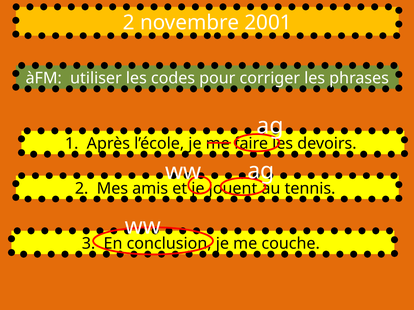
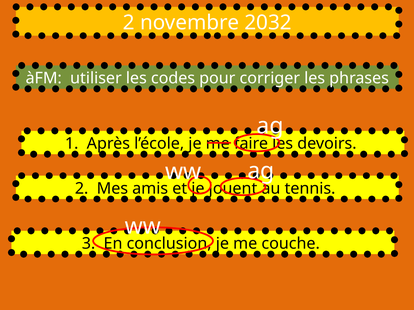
2001: 2001 -> 2032
